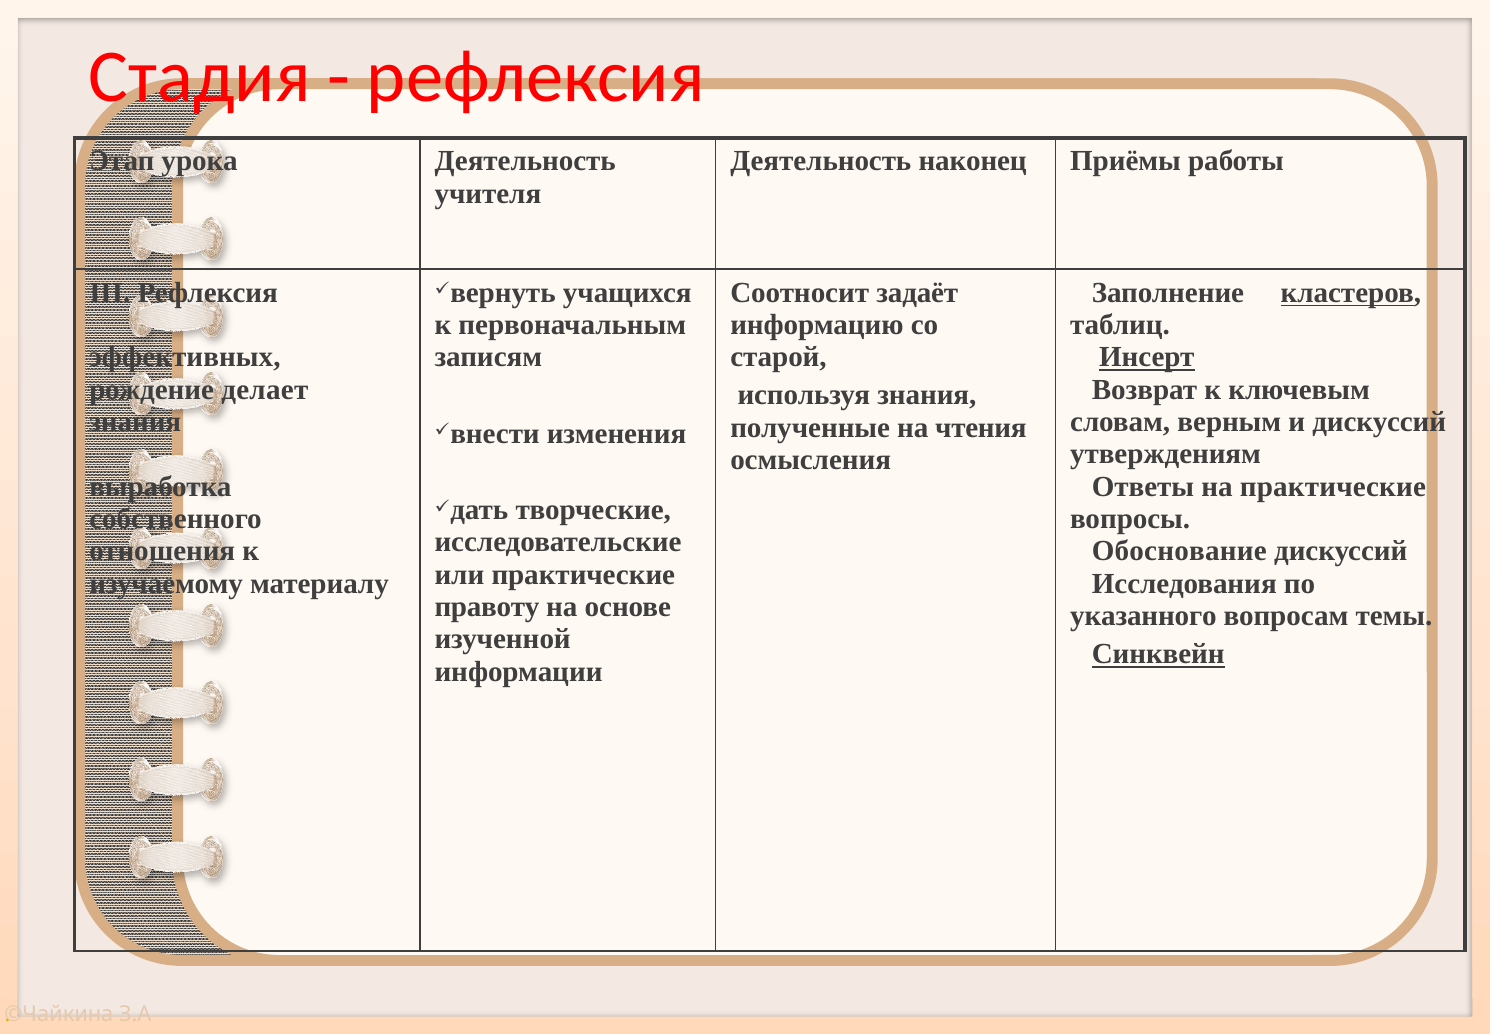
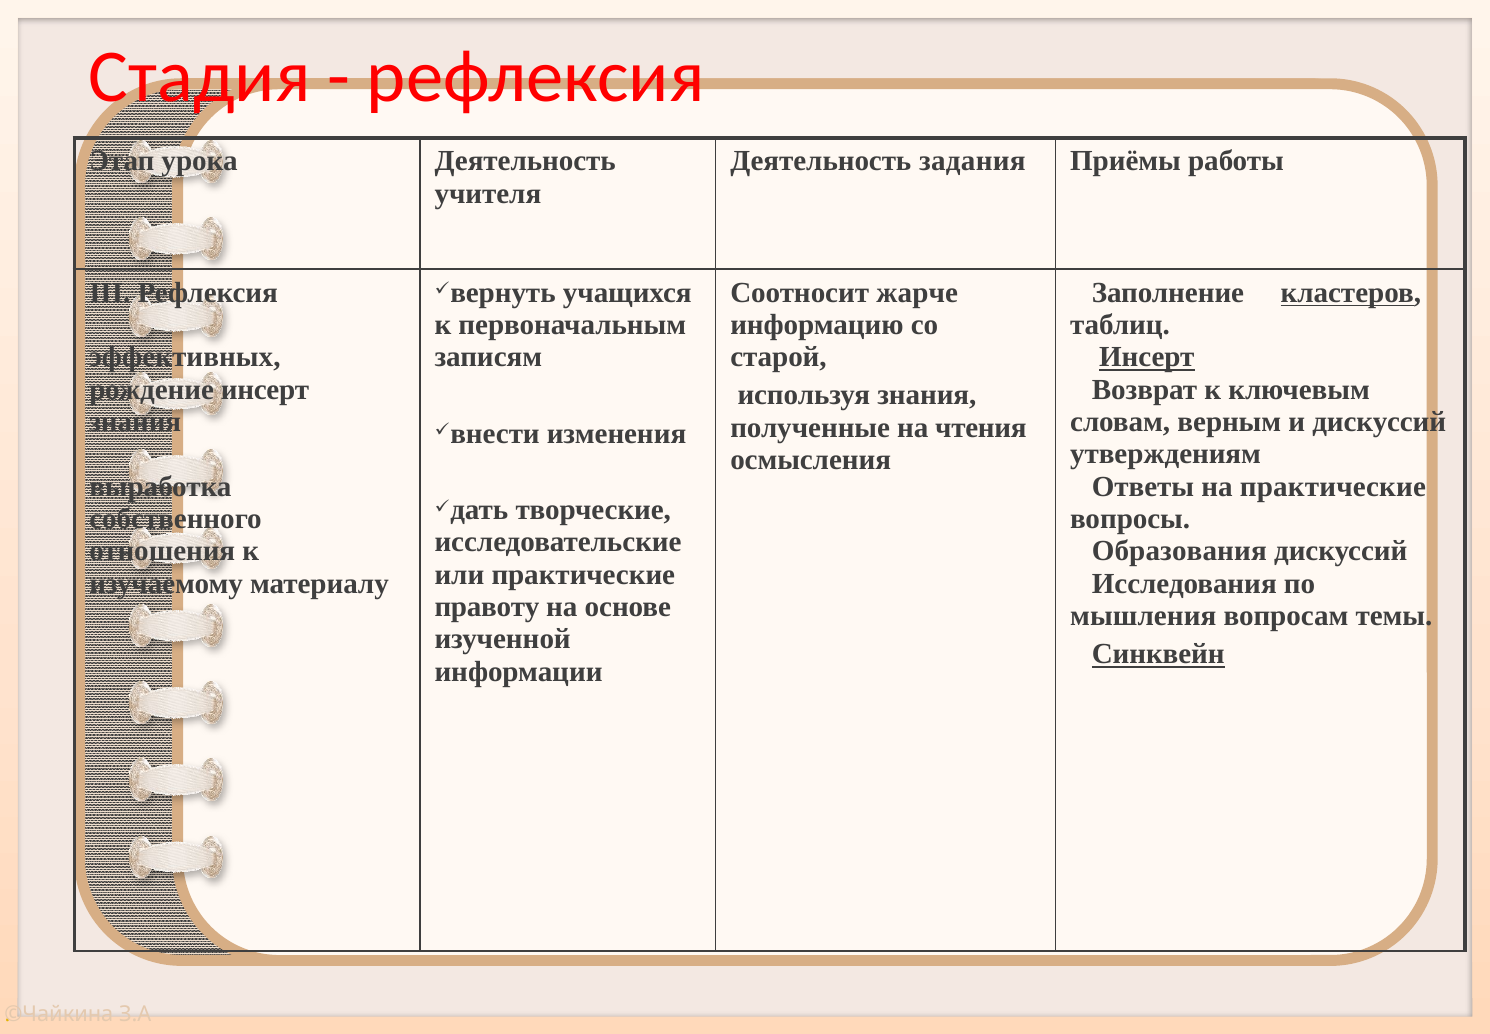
наконец: наконец -> задания
задаёт: задаёт -> жарче
рождение делает: делает -> инсерт
Обоснование: Обоснование -> Образования
указанного: указанного -> мышления
